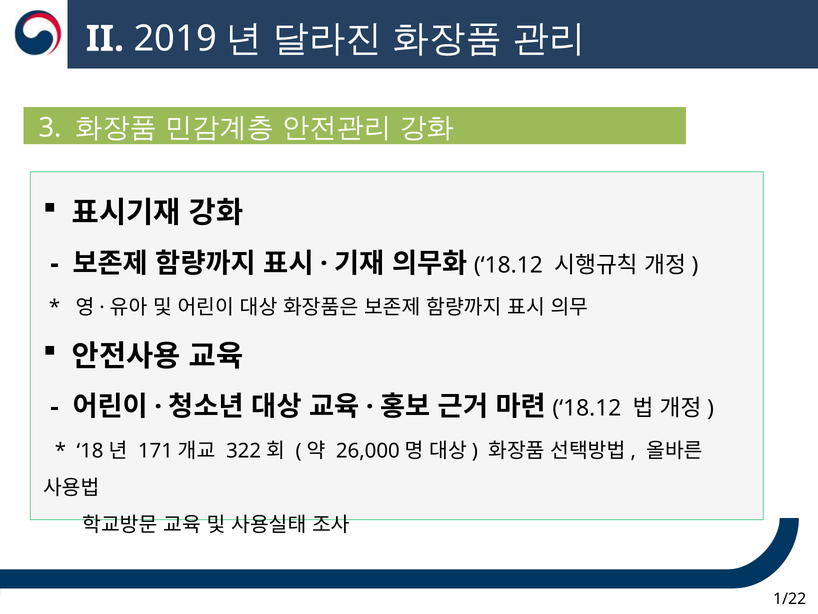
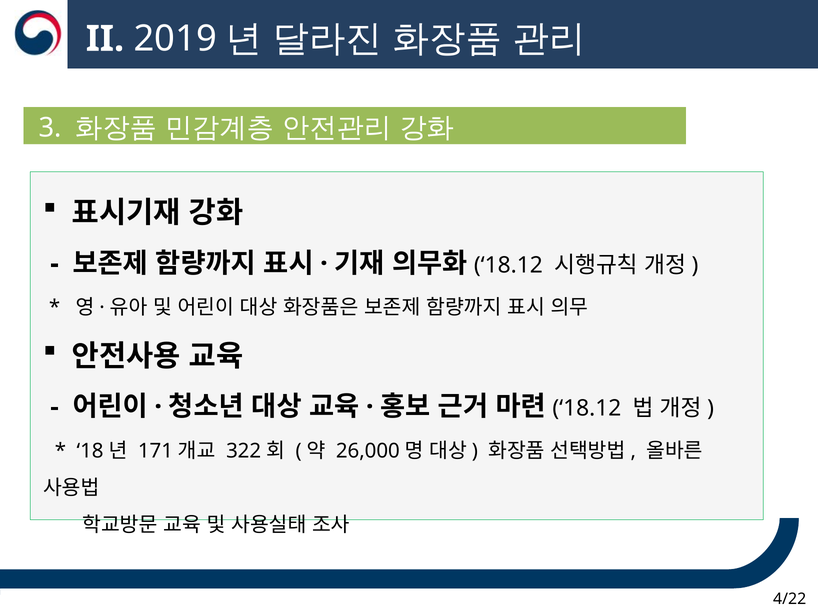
1/22: 1/22 -> 4/22
